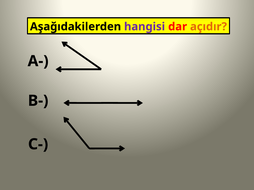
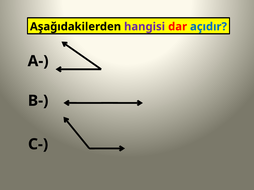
açıdır colour: orange -> blue
